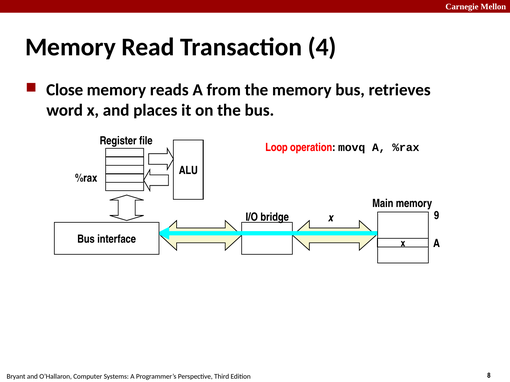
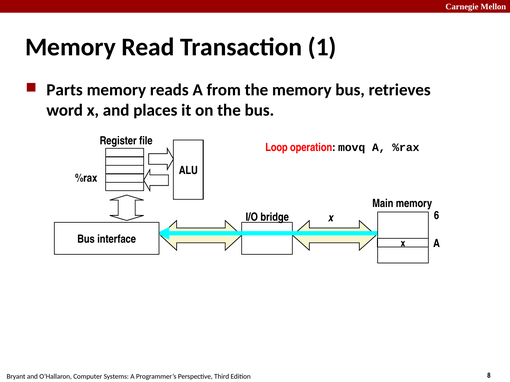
4: 4 -> 1
Close: Close -> Parts
9: 9 -> 6
